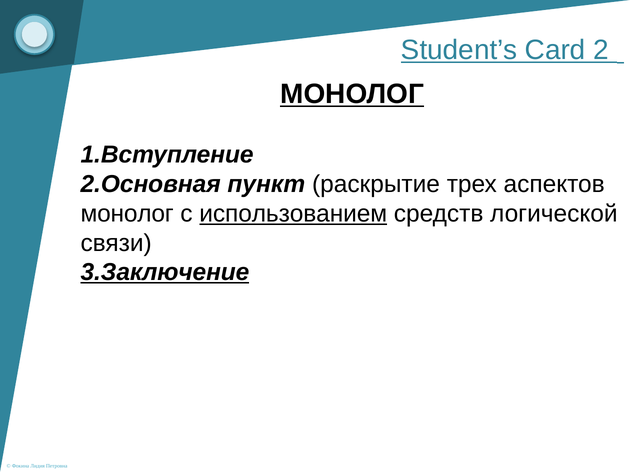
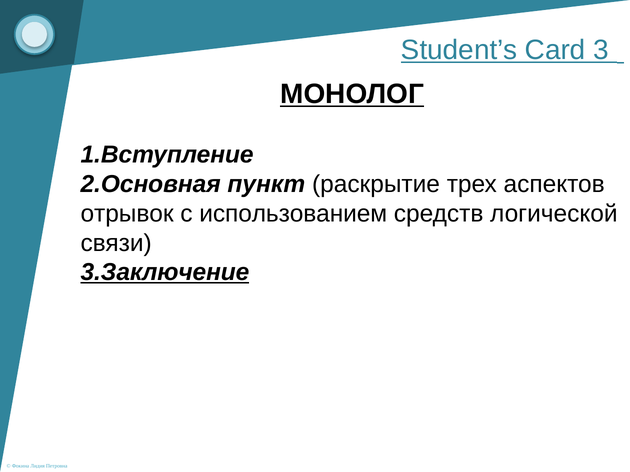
2: 2 -> 3
монолог at (127, 214): монолог -> отрывок
использованием underline: present -> none
